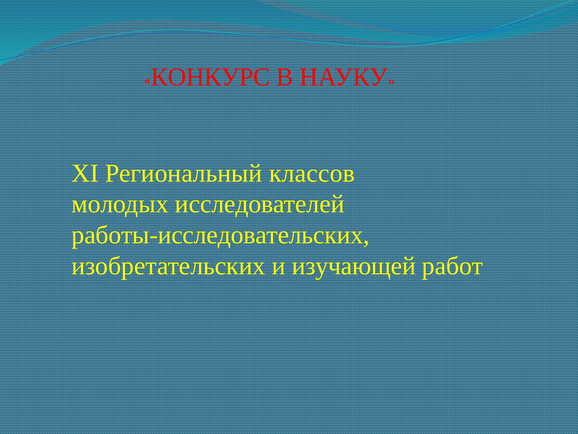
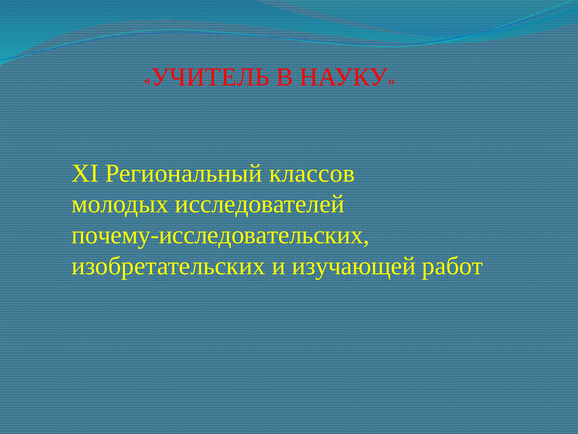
КОНКУРС: КОНКУРС -> УЧИТЕЛЬ
работы-исследовательских: работы-исследовательских -> почему-исследовательских
